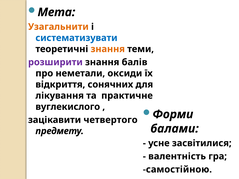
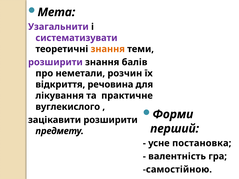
Узагальнити colour: orange -> purple
систематизувати colour: blue -> purple
оксиди: оксиди -> розчин
сонячних: сонячних -> речовина
зацікавити четвертого: четвертого -> розширити
балами: балами -> перший
засвітилися: засвітилися -> постановка
